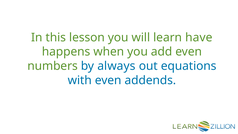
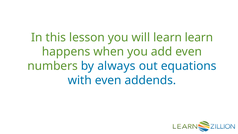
learn have: have -> learn
